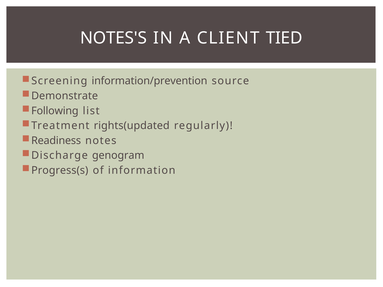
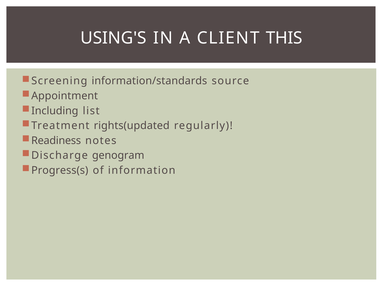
NOTES'S: NOTES'S -> USING'S
TIED: TIED -> THIS
information/prevention: information/prevention -> information/standards
Demonstrate: Demonstrate -> Appointment
Following: Following -> Including
